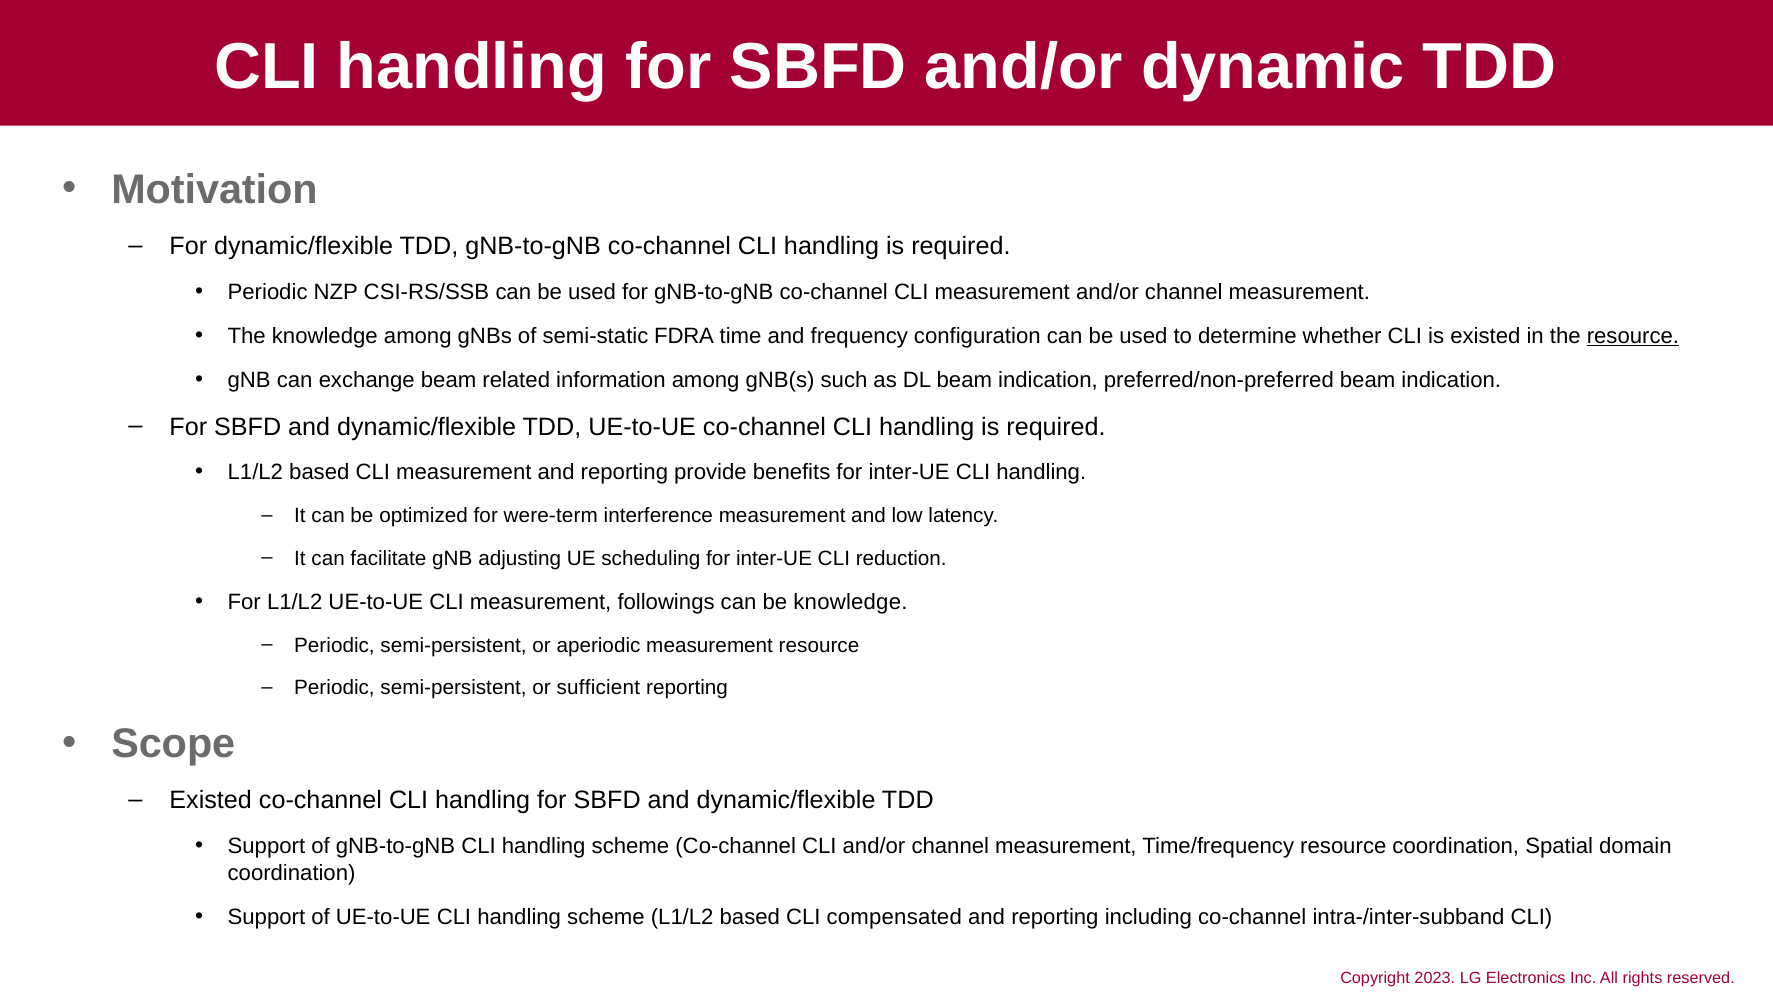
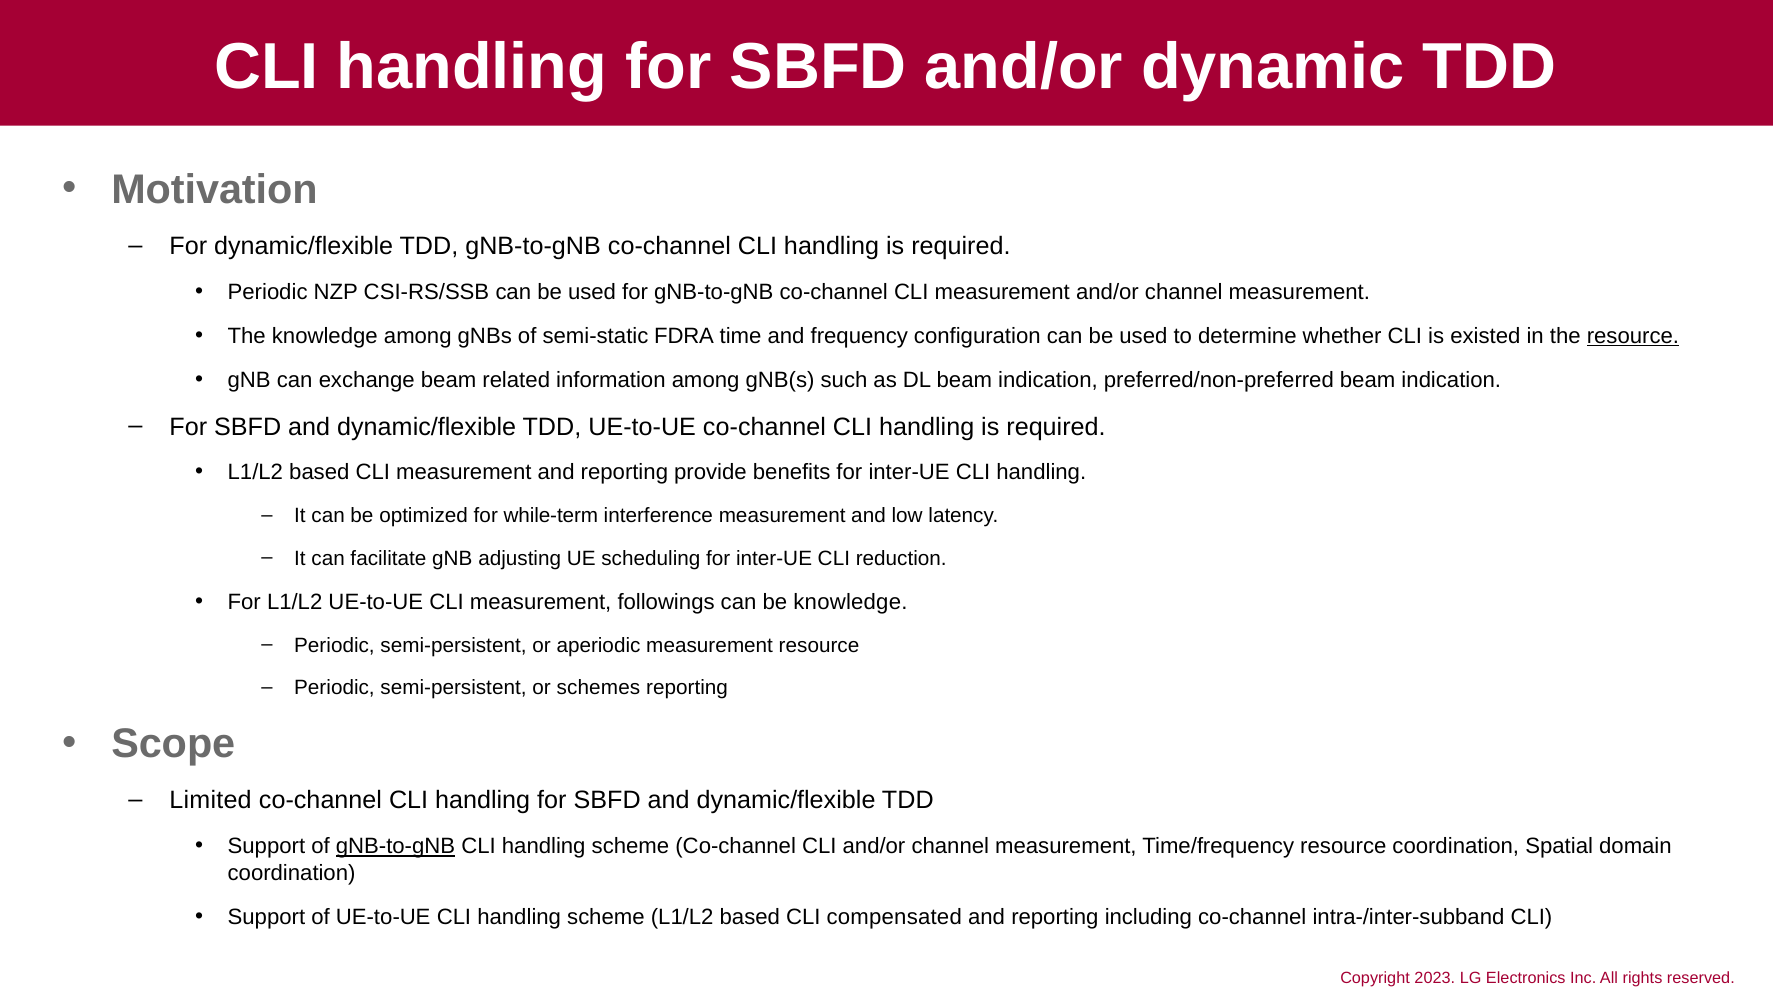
were-term: were-term -> while-term
sufficient: sufficient -> schemes
Existed at (211, 801): Existed -> Limited
gNB-to-gNB at (395, 847) underline: none -> present
